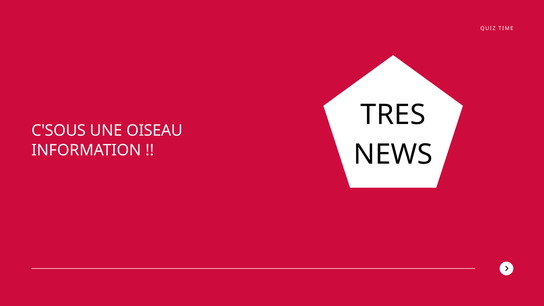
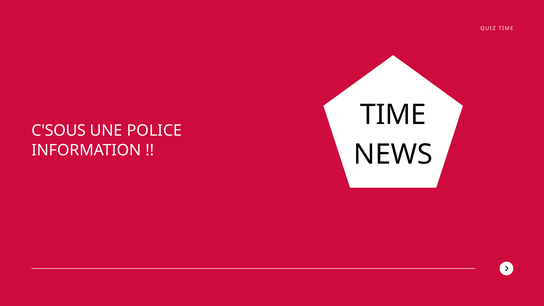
TRES at (393, 115): TRES -> TIME
OISEAU: OISEAU -> POLICE
